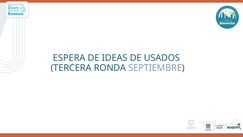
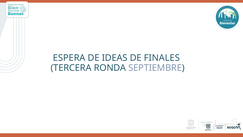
USADOS: USADOS -> FINALES
